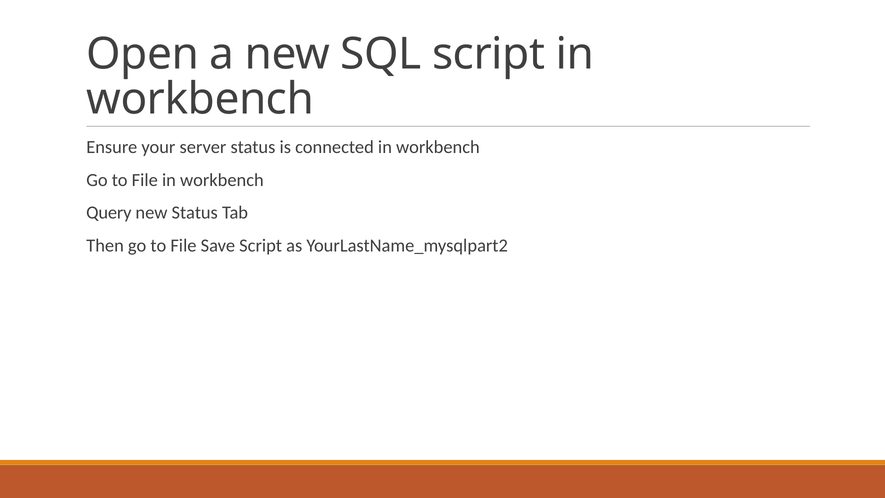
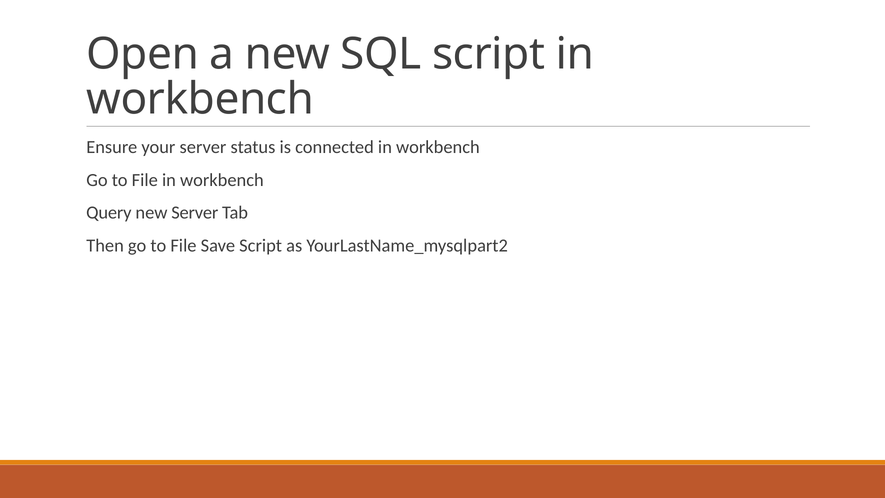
new Status: Status -> Server
